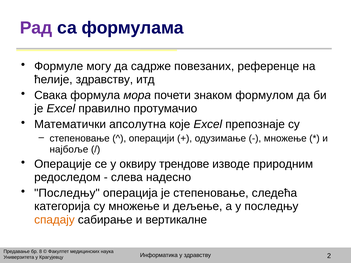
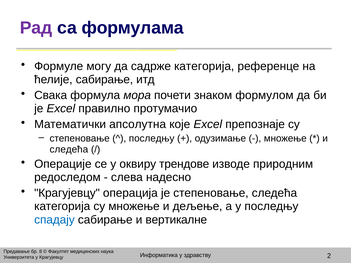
садрже повезаних: повезаних -> категорија
ћелије здравству: здравству -> сабирање
операцији at (152, 138): операцији -> последњу
најбоље at (69, 150): најбоље -> следећа
Последњу at (67, 193): Последњу -> Крагујевцу
спадају colour: orange -> blue
